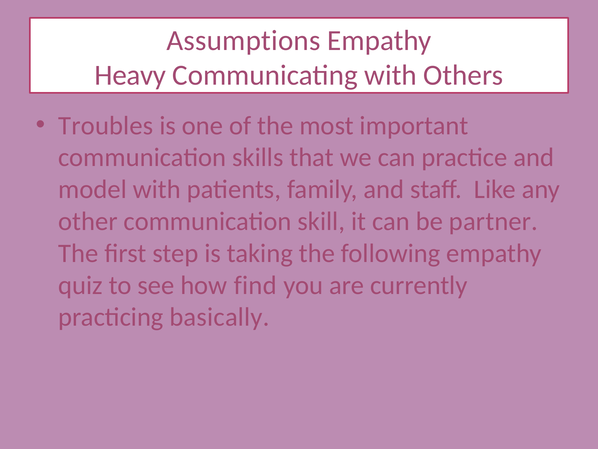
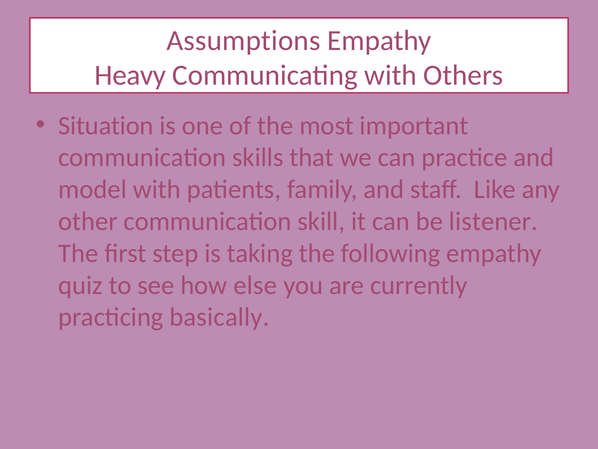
Troubles: Troubles -> Situation
partner: partner -> listener
find: find -> else
